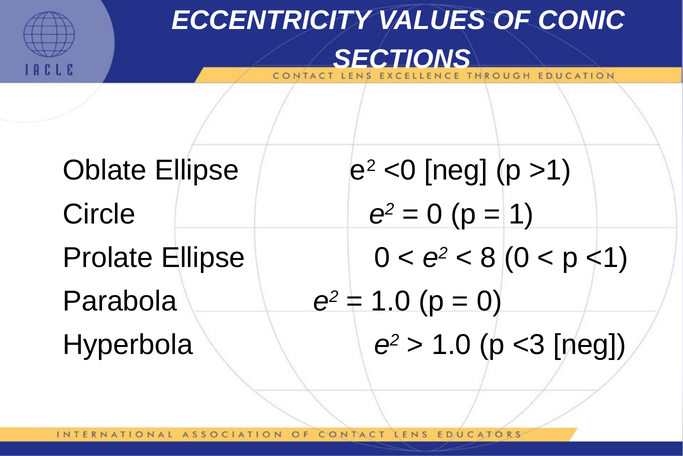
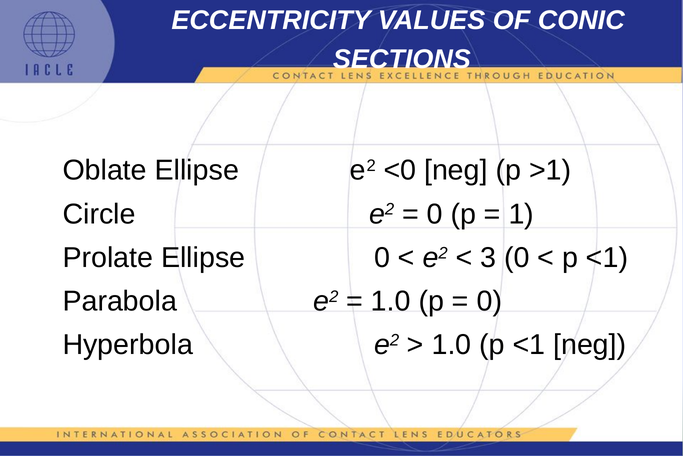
8: 8 -> 3
1.0 p <3: <3 -> <1
